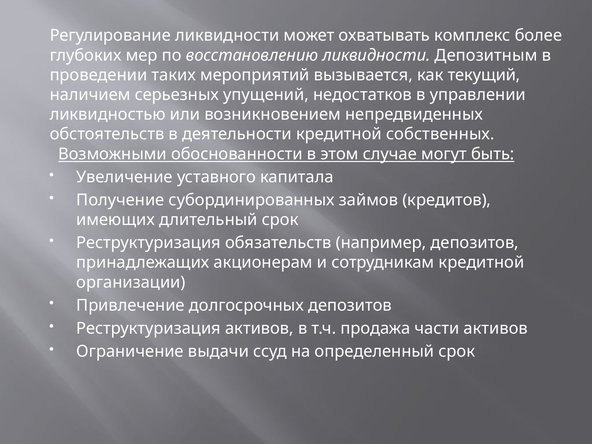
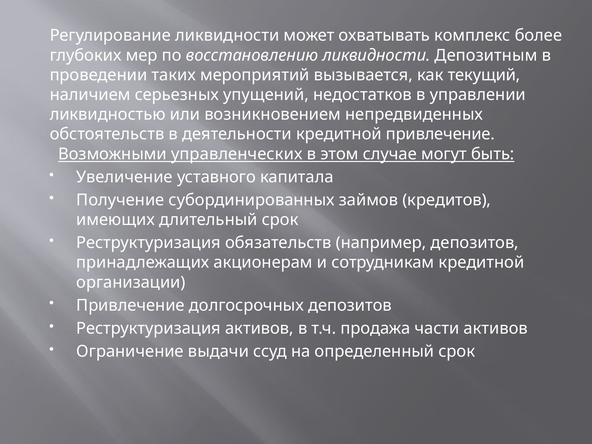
кредитной собственных: собственных -> привлечение
обоснованности: обоснованности -> управленческих
